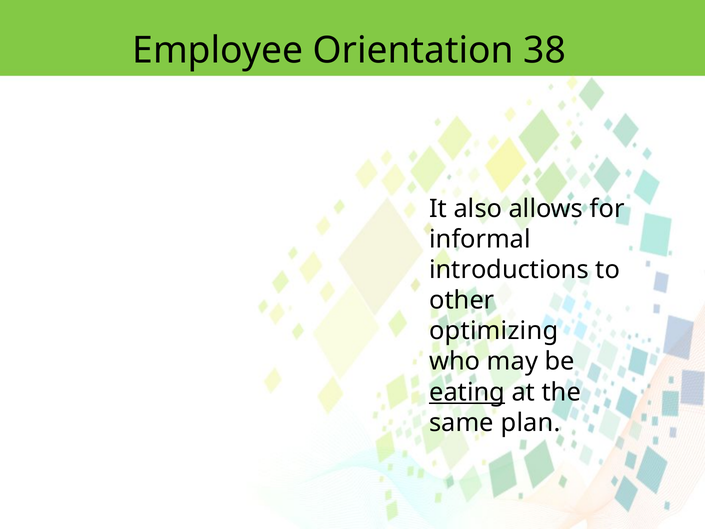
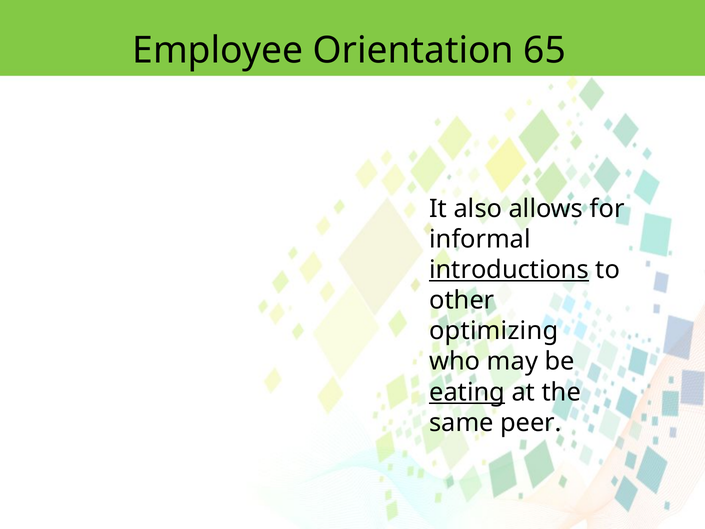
38: 38 -> 65
introductions underline: none -> present
plan: plan -> peer
